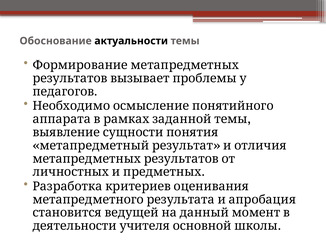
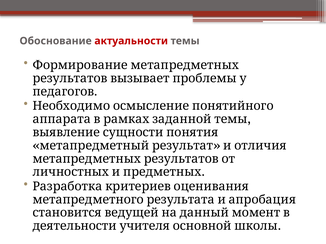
актуальности colour: black -> red
